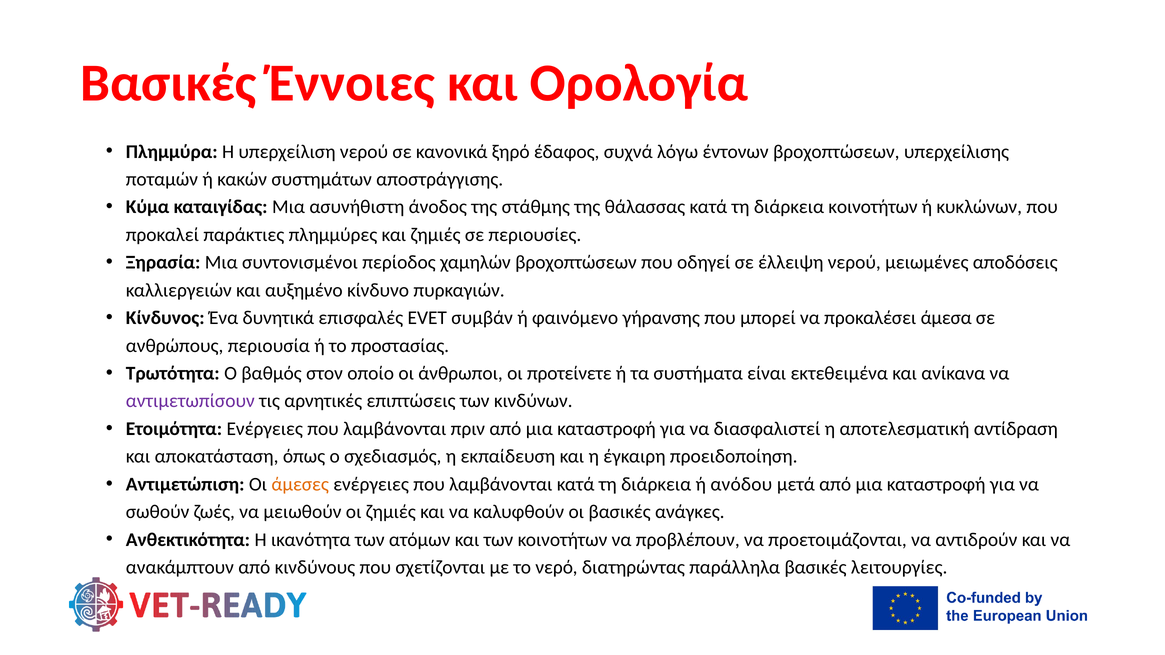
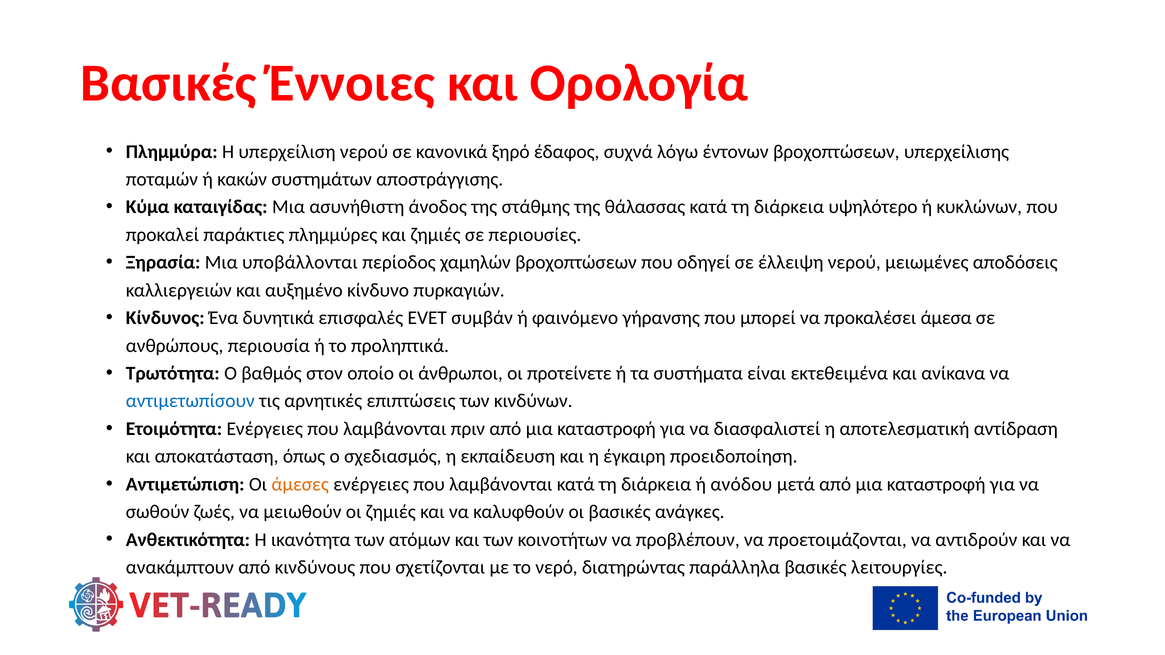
διάρκεια κοινοτήτων: κοινοτήτων -> υψηλότερο
συντονισμένοι: συντονισμένοι -> υποβάλλονται
προστασίας: προστασίας -> προληπτικά
αντιμετωπίσουν colour: purple -> blue
